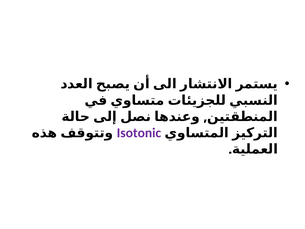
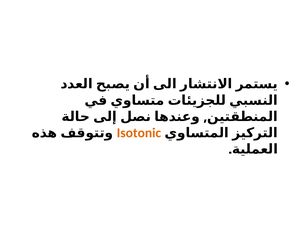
Isotonic colour: purple -> orange
